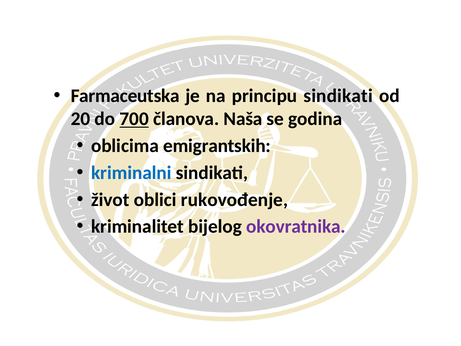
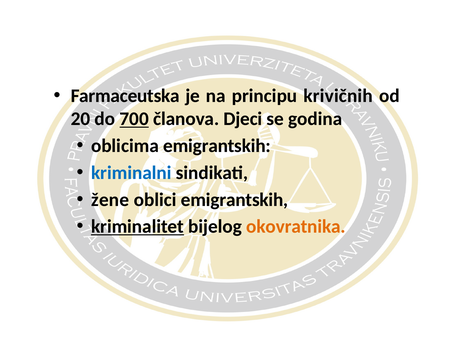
principu sindikati: sindikati -> krivičnih
Naša: Naša -> Djeci
život: život -> žene
oblici rukovođenje: rukovođenje -> emigrantskih
kriminalitet underline: none -> present
okovratnika colour: purple -> orange
